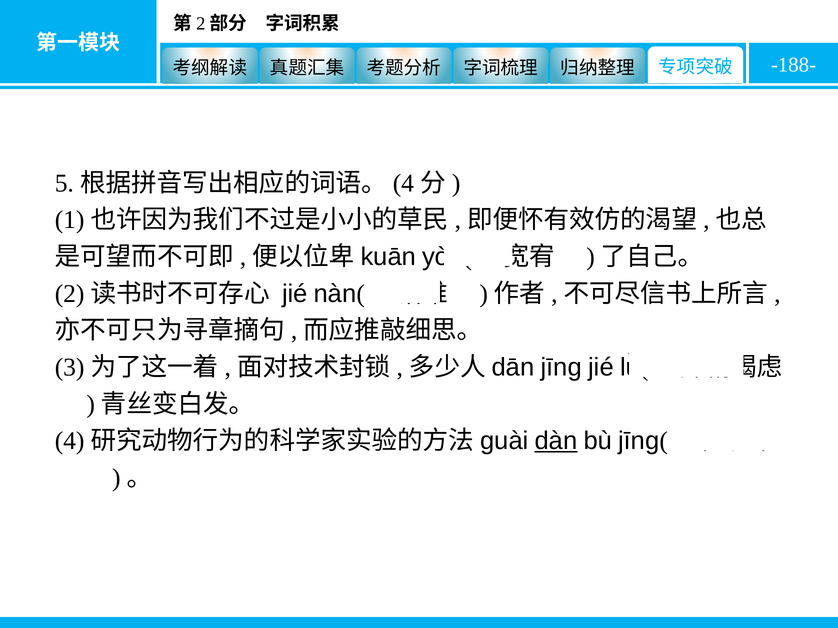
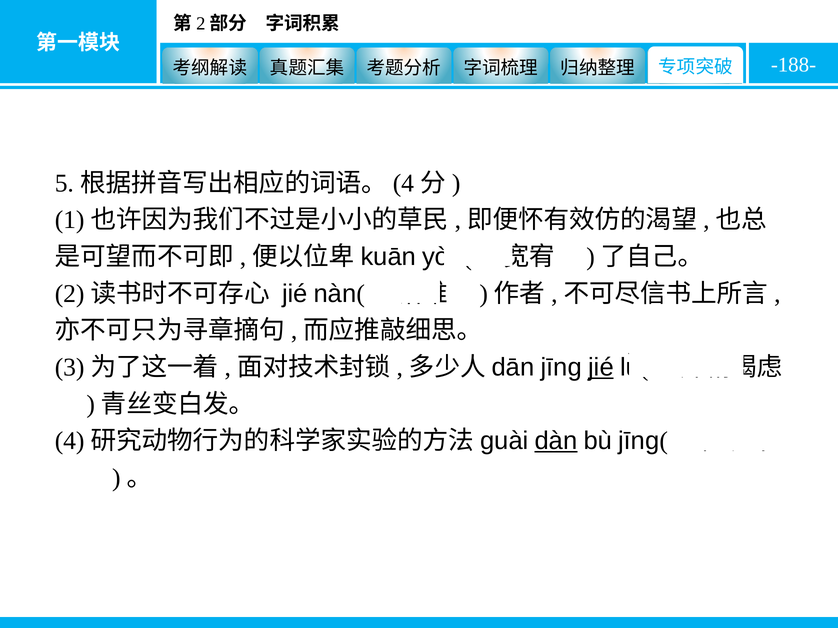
jié at (601, 368) underline: none -> present
